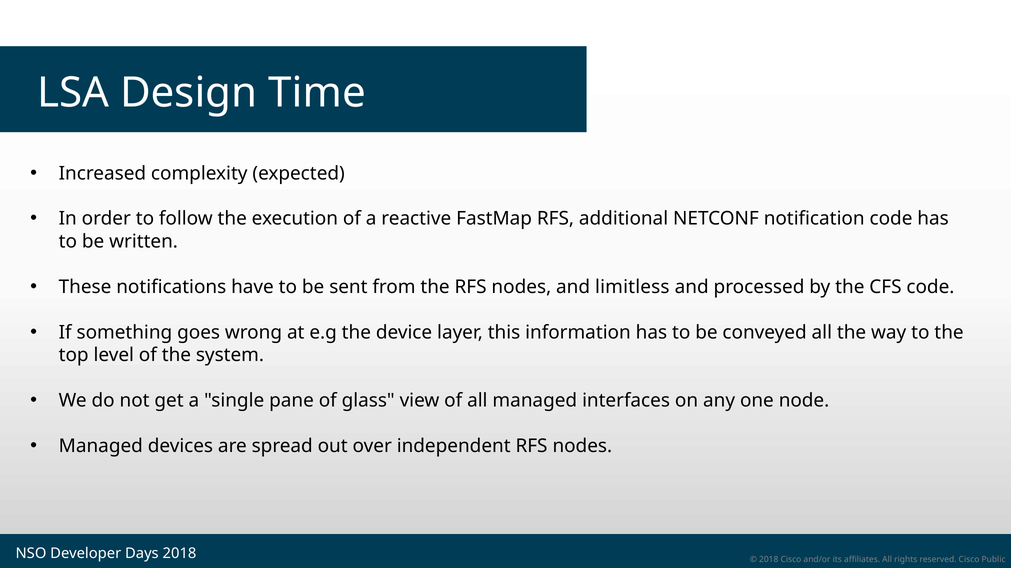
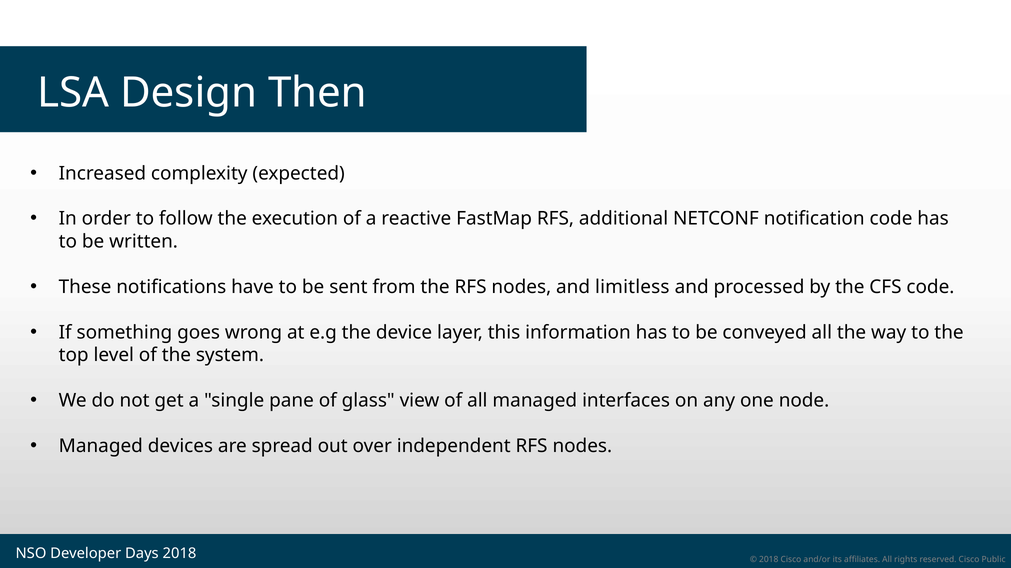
Time: Time -> Then
